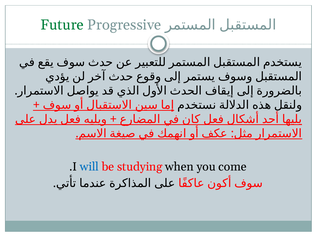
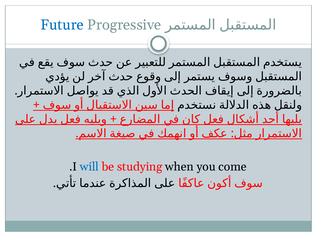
Future colour: green -> blue
